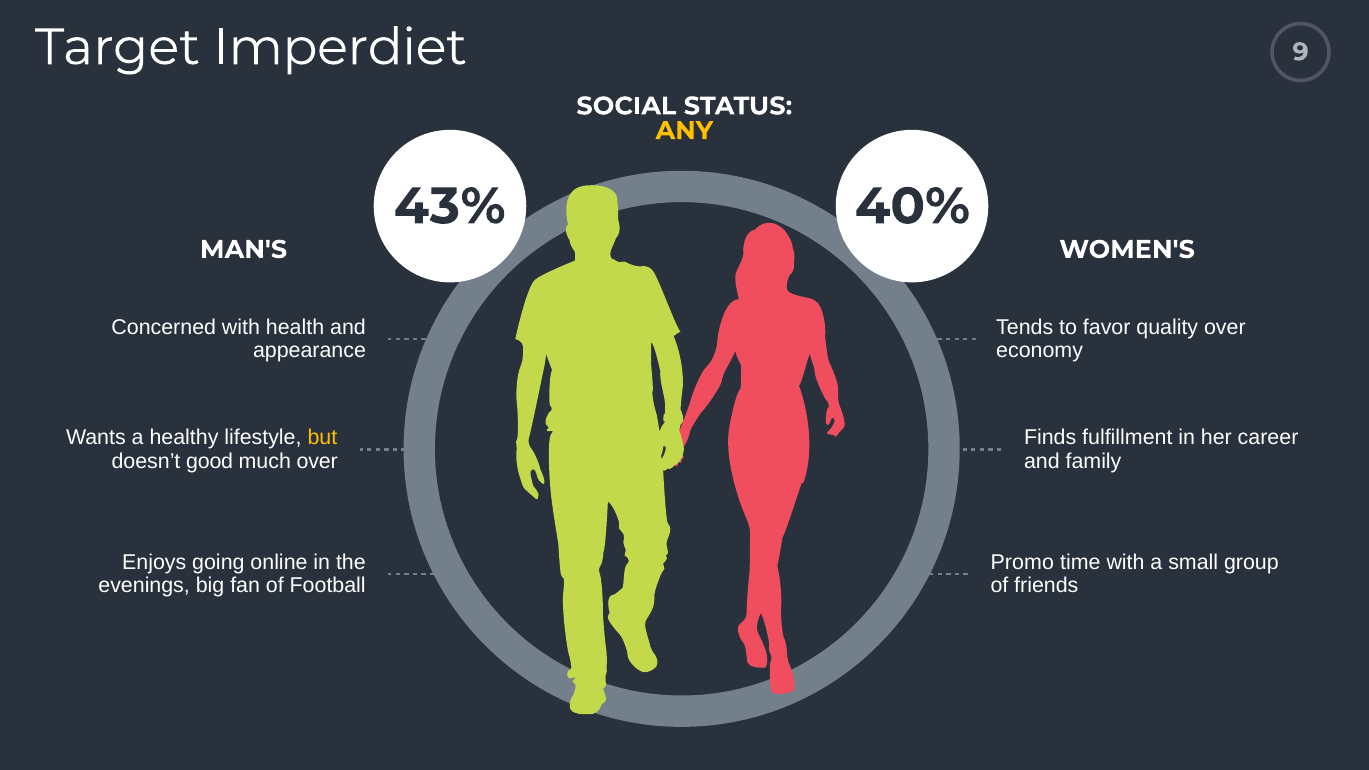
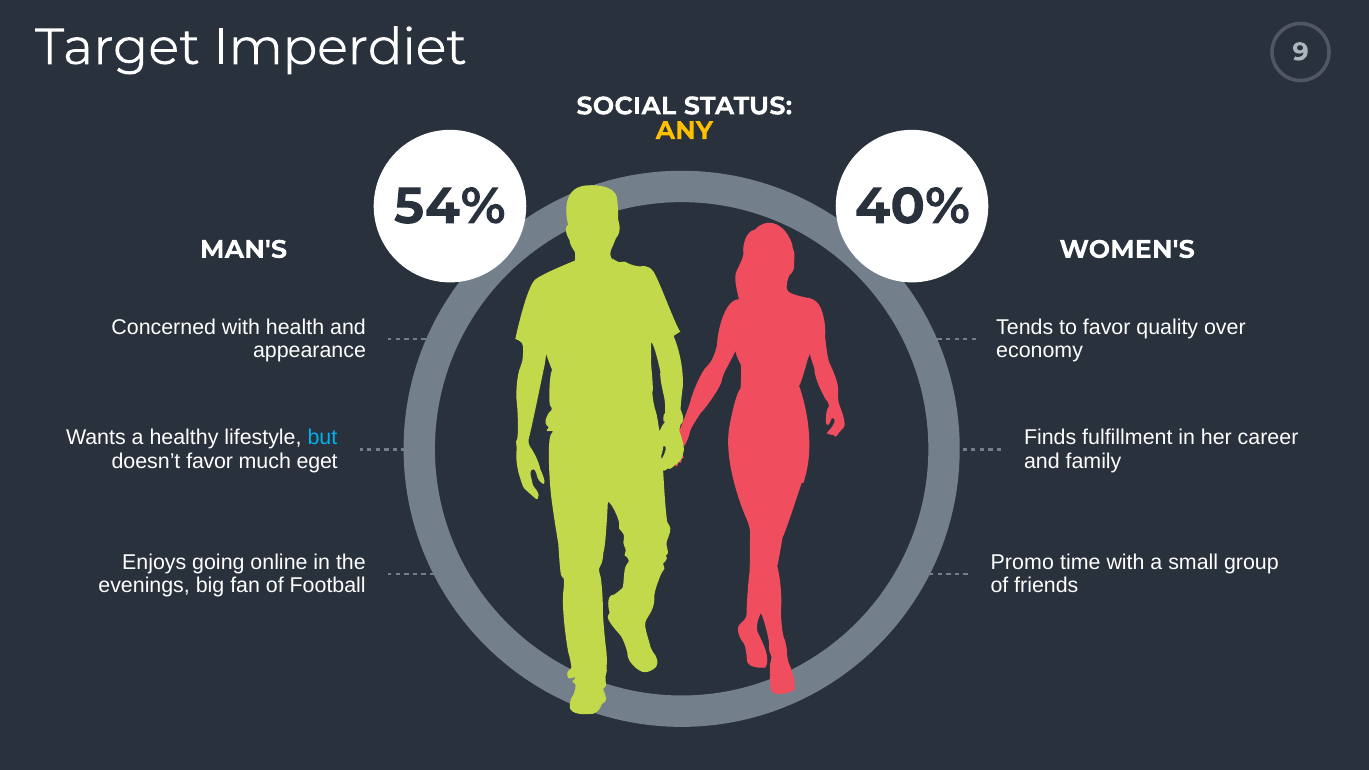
43%: 43% -> 54%
but colour: yellow -> light blue
doesn’t good: good -> favor
much over: over -> eget
